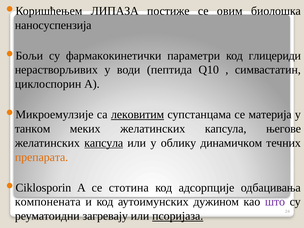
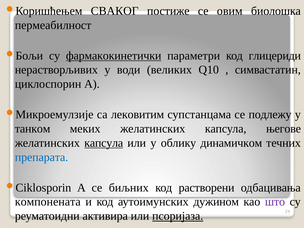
ЛИПАЗА: ЛИПАЗА -> СВАКОГ
наносуспензија: наносуспензија -> пермеабилност
фармакокинетички underline: none -> present
пептида: пептида -> великих
лековитим underline: present -> none
материја: материја -> подлежу
препарата colour: orange -> blue
стотина: стотина -> биљних
адсорпције: адсорпције -> растворени
загревају: загревају -> активира
